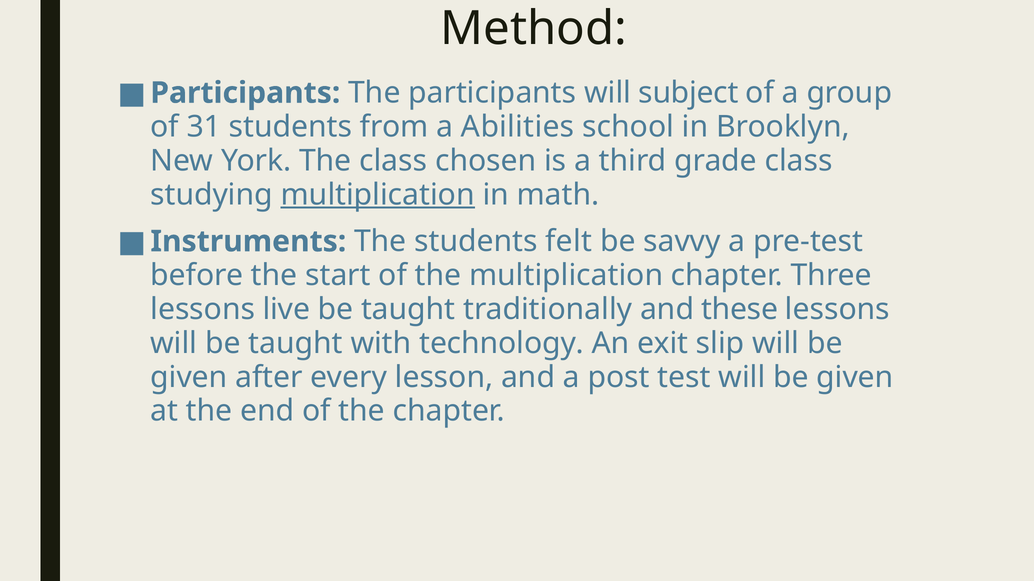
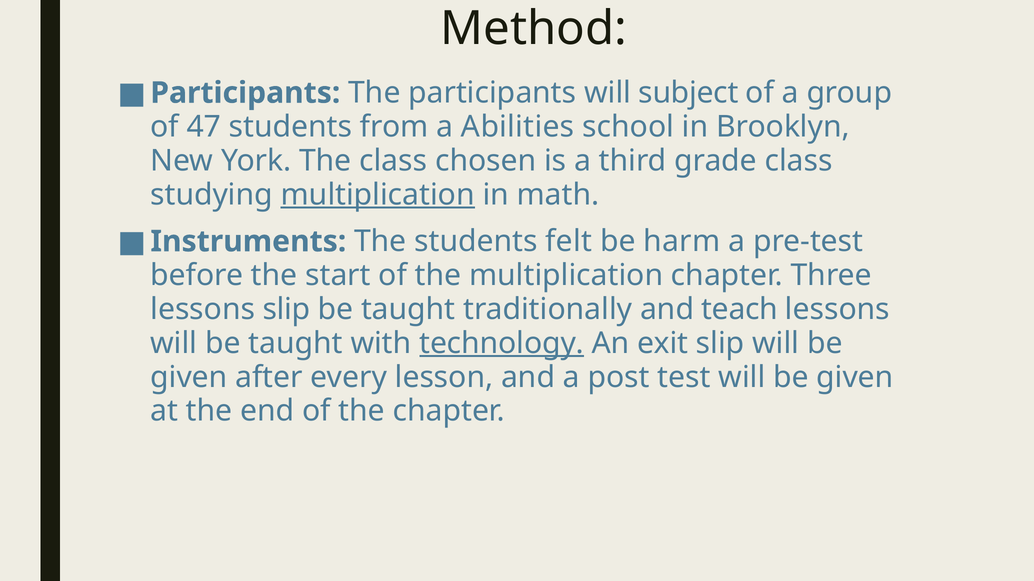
31: 31 -> 47
savvy: savvy -> harm
lessons live: live -> slip
these: these -> teach
technology underline: none -> present
